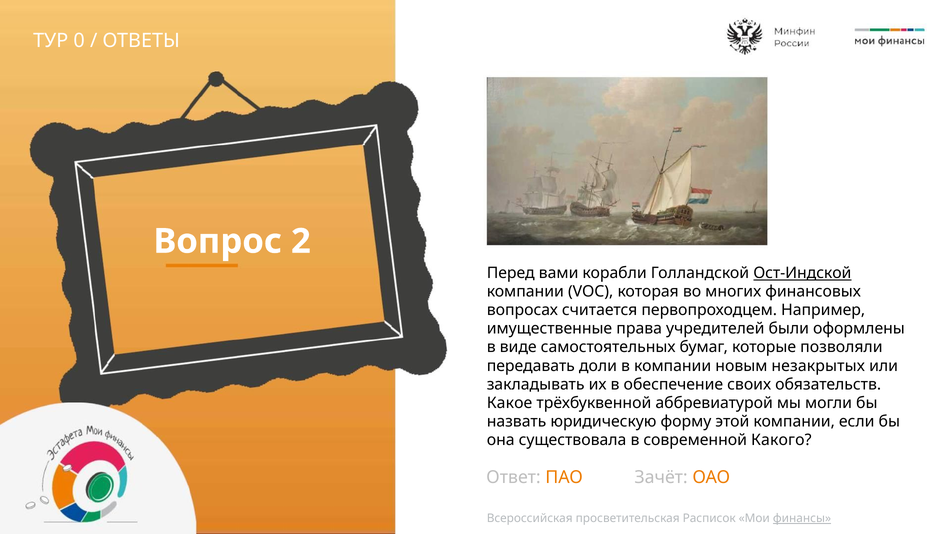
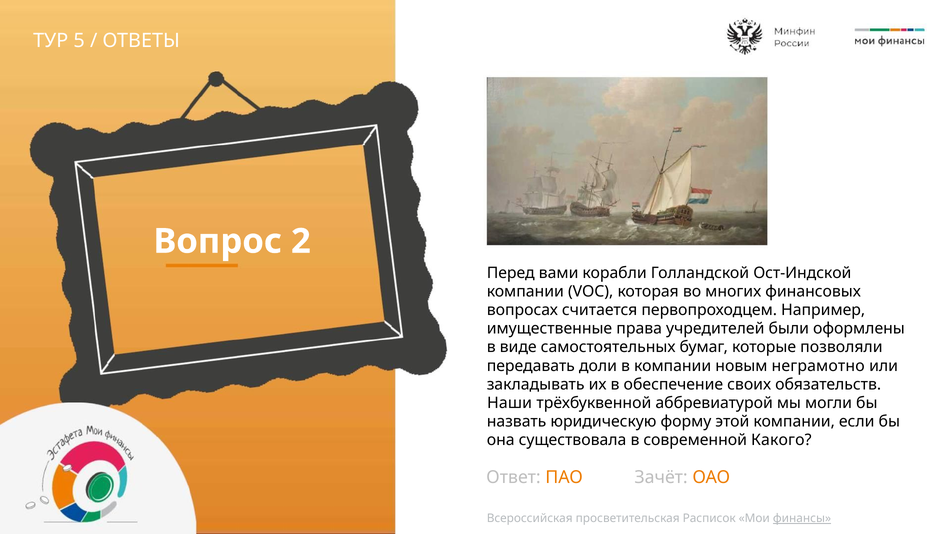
0: 0 -> 5
Ост-Индской underline: present -> none
незакрытых: незакрытых -> неграмотно
Какое: Какое -> Наши
